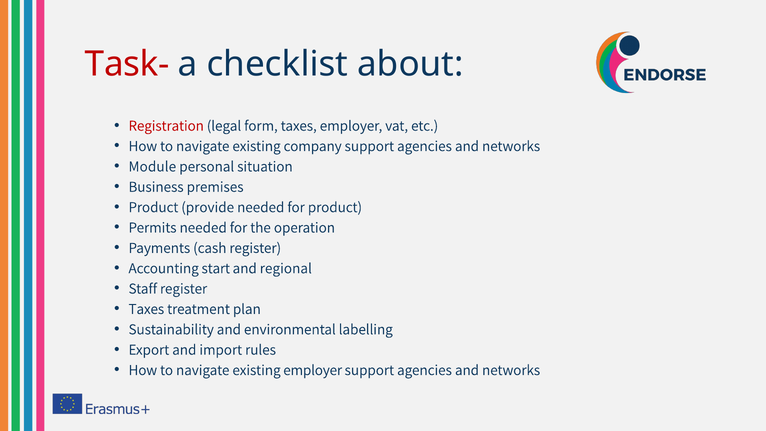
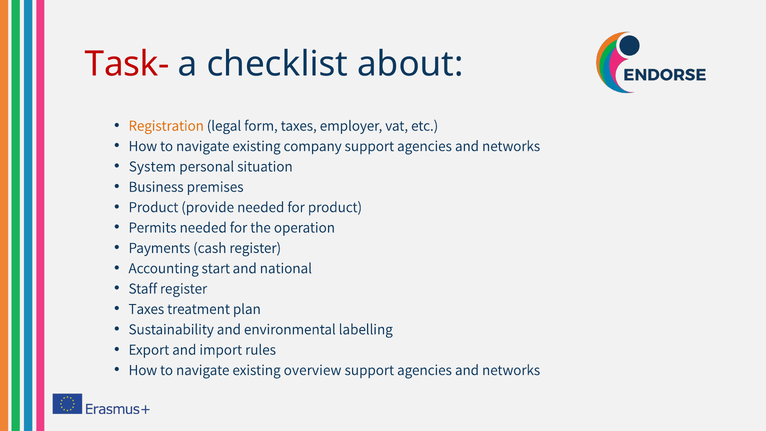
Registration colour: red -> orange
Module: Module -> System
regional: regional -> national
existing employer: employer -> overview
